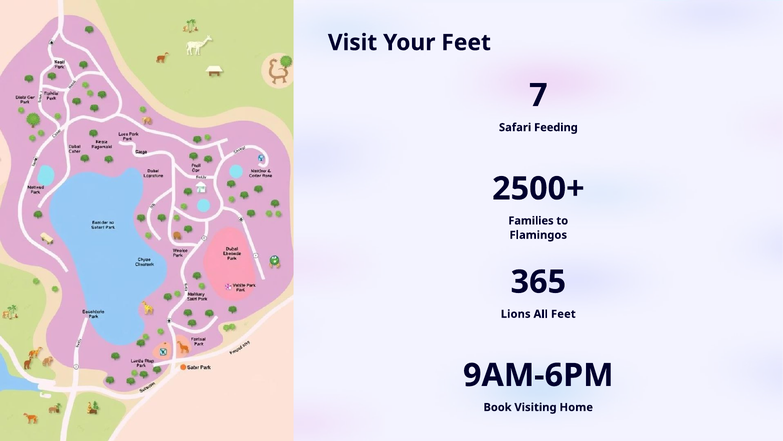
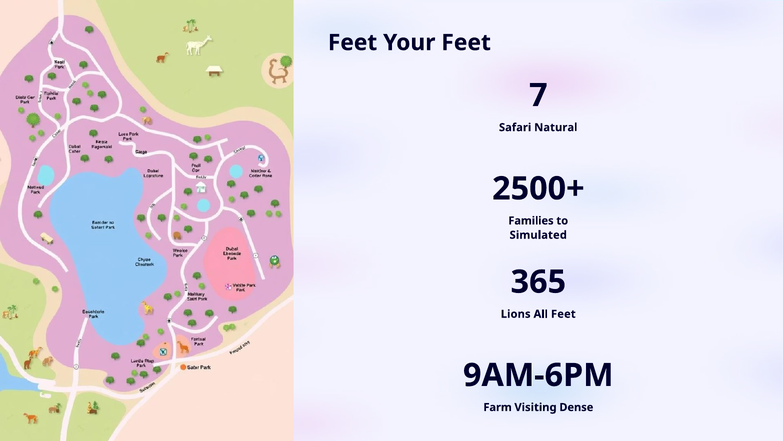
Visit at (353, 43): Visit -> Feet
Feeding: Feeding -> Natural
Flamingos: Flamingos -> Simulated
Book: Book -> Farm
Home: Home -> Dense
